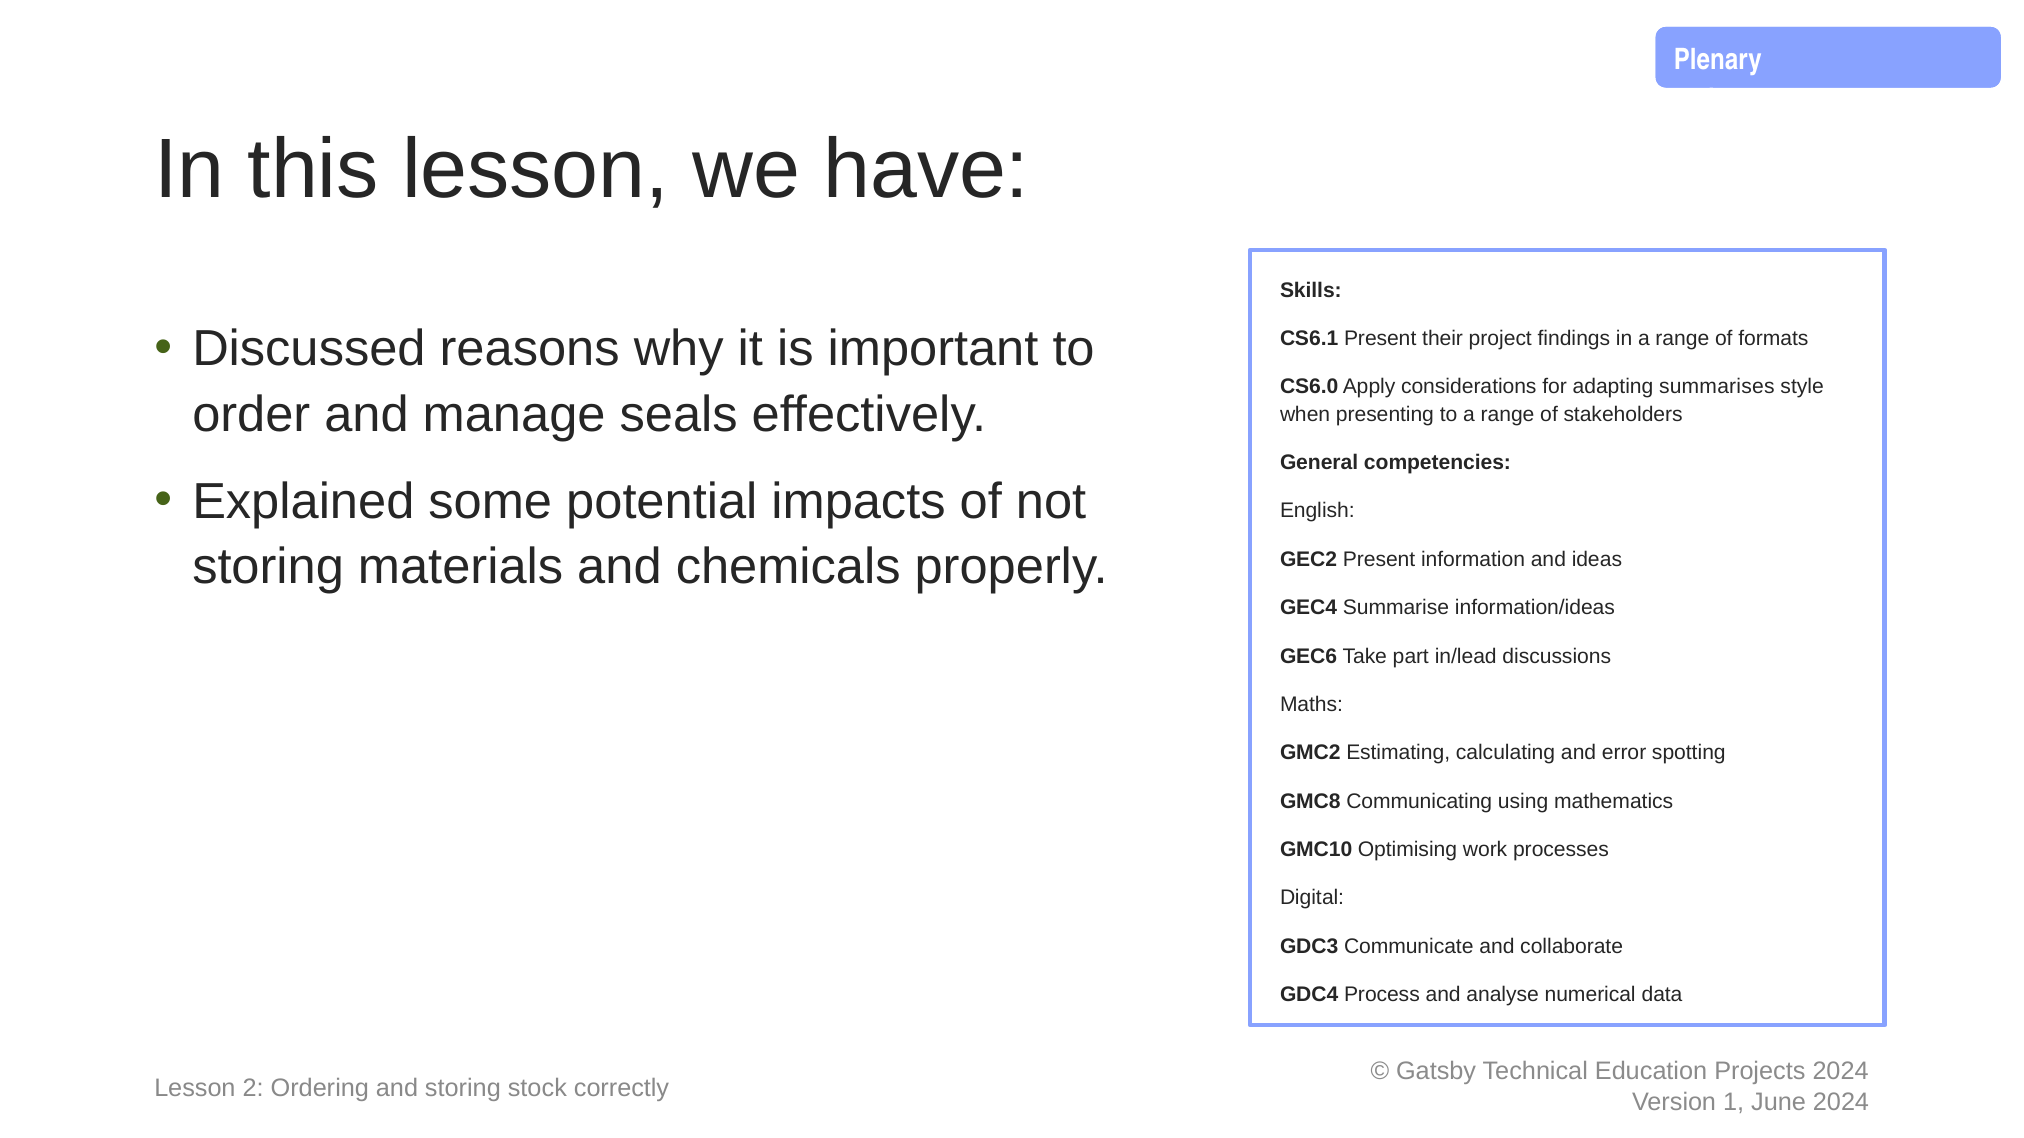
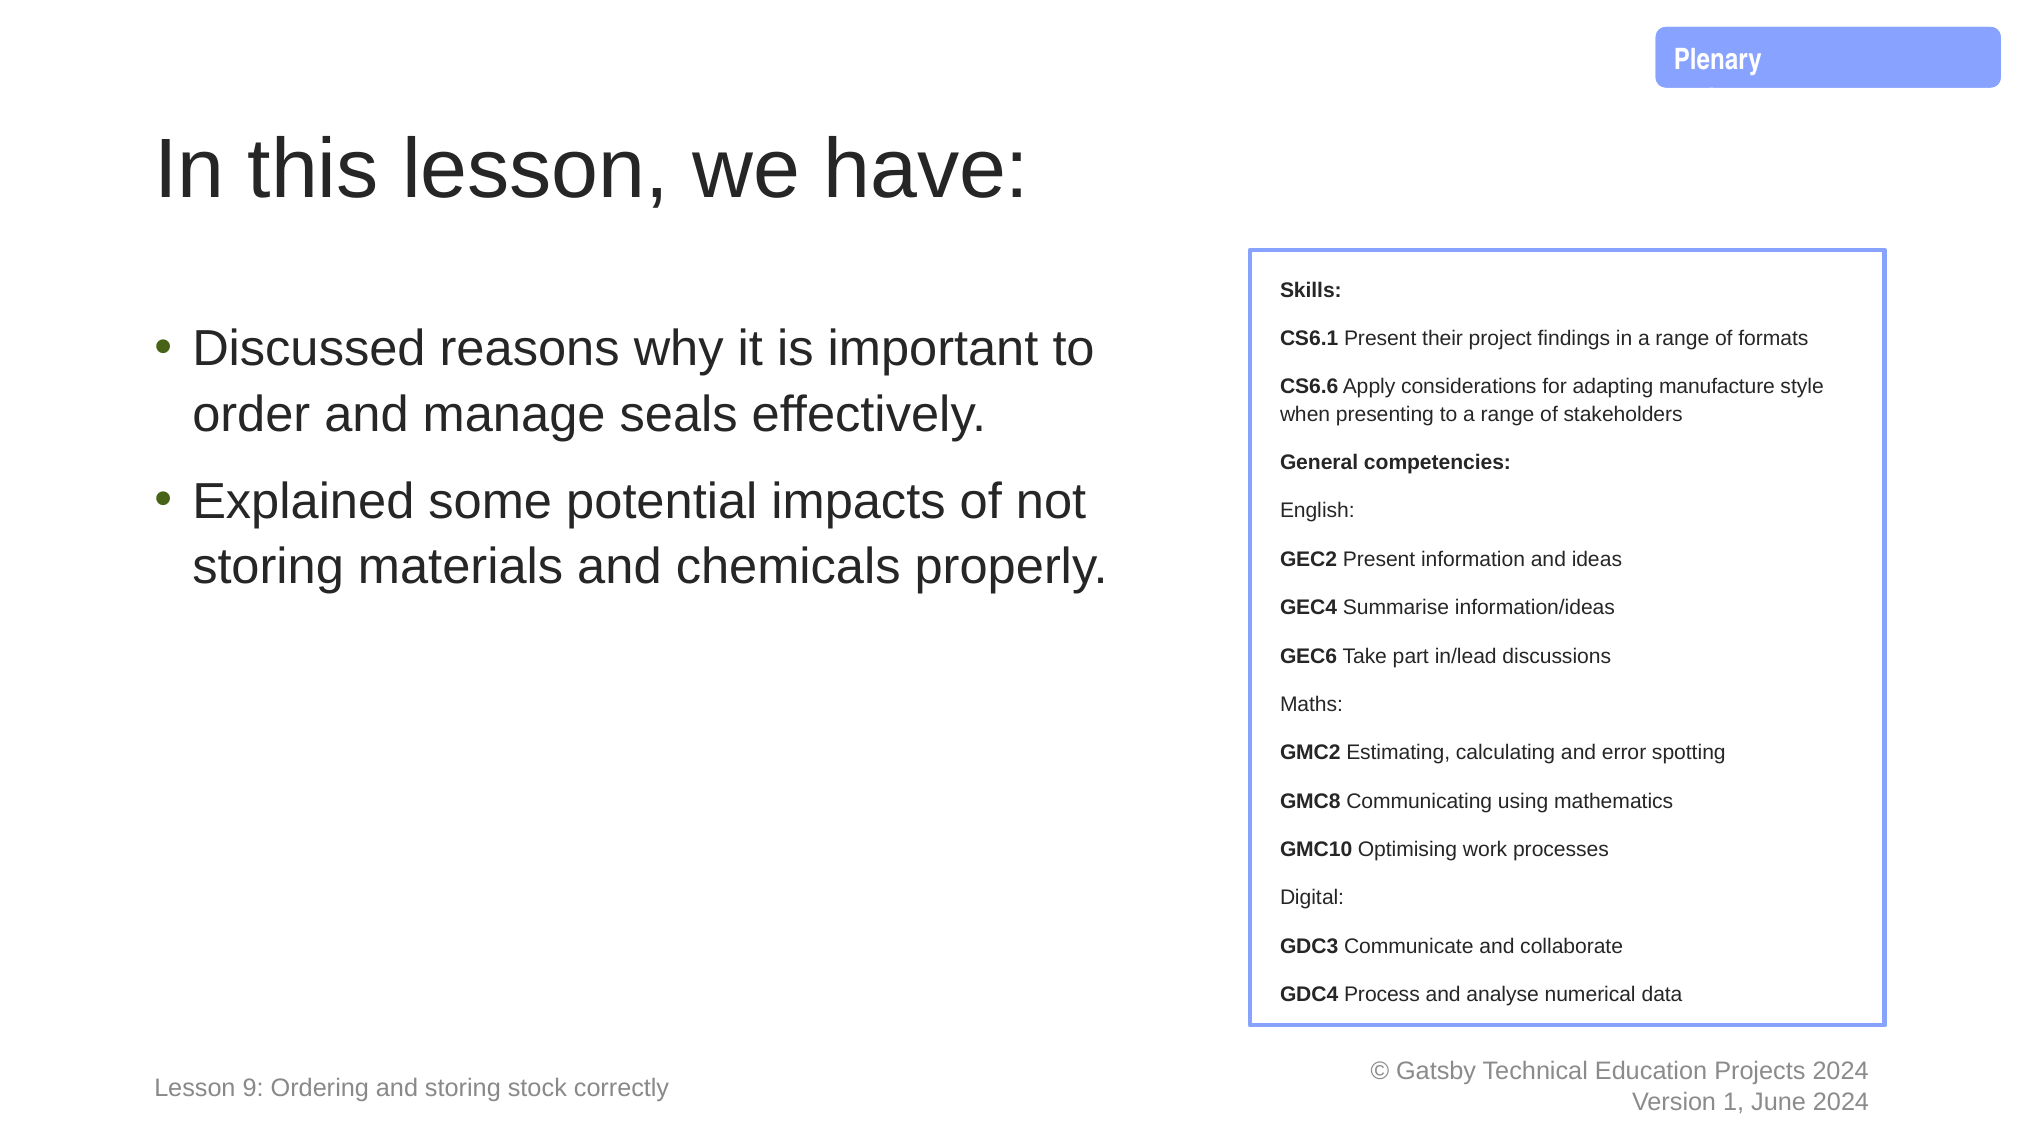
CS6.0: CS6.0 -> CS6.6
summarises: summarises -> manufacture
2: 2 -> 9
